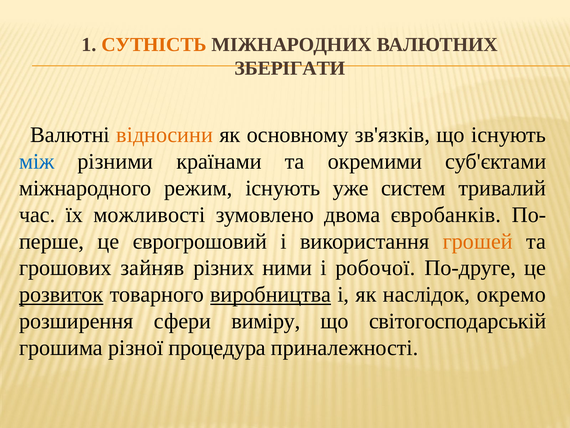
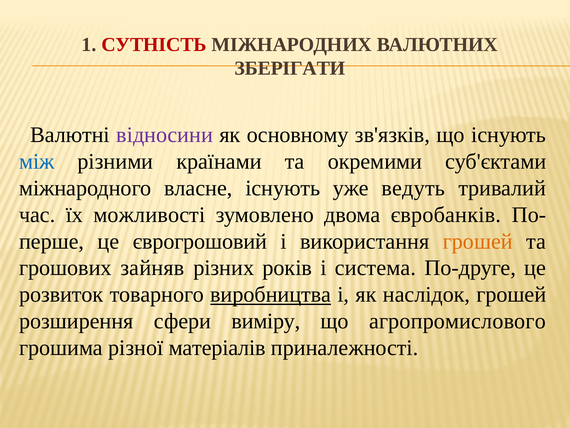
СУТНІСТЬ colour: orange -> red
відносини colour: orange -> purple
режим: режим -> власне
систем: систем -> ведуть
ними: ними -> років
робочої: робочої -> система
розвиток underline: present -> none
наслідок окремо: окремо -> грошей
світогосподарській: світогосподарській -> агропромислового
процедура: процедура -> матеріалів
